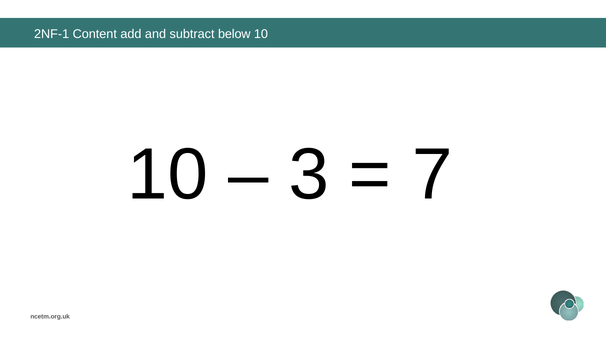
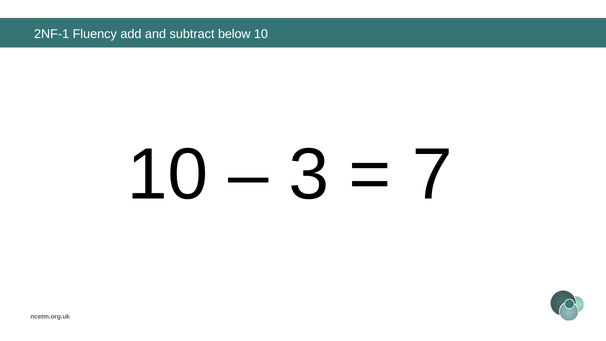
Content: Content -> Fluency
